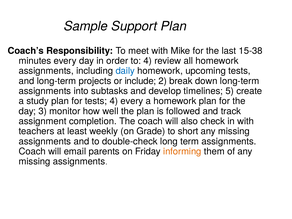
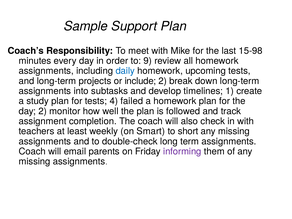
15-38: 15-38 -> 15-98
to 4: 4 -> 9
5: 5 -> 1
4 every: every -> failed
day 3: 3 -> 2
Grade: Grade -> Smart
informing colour: orange -> purple
